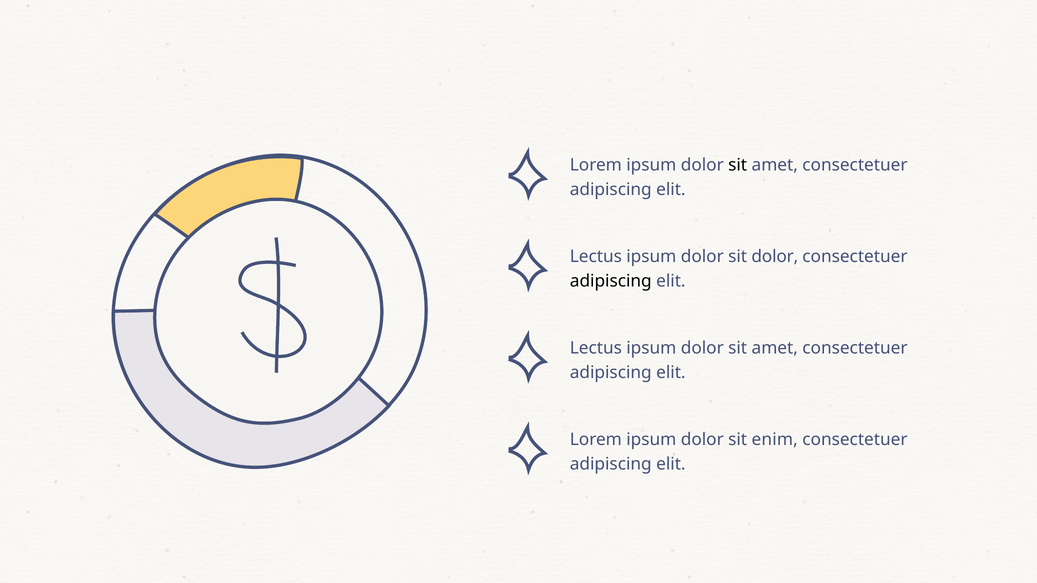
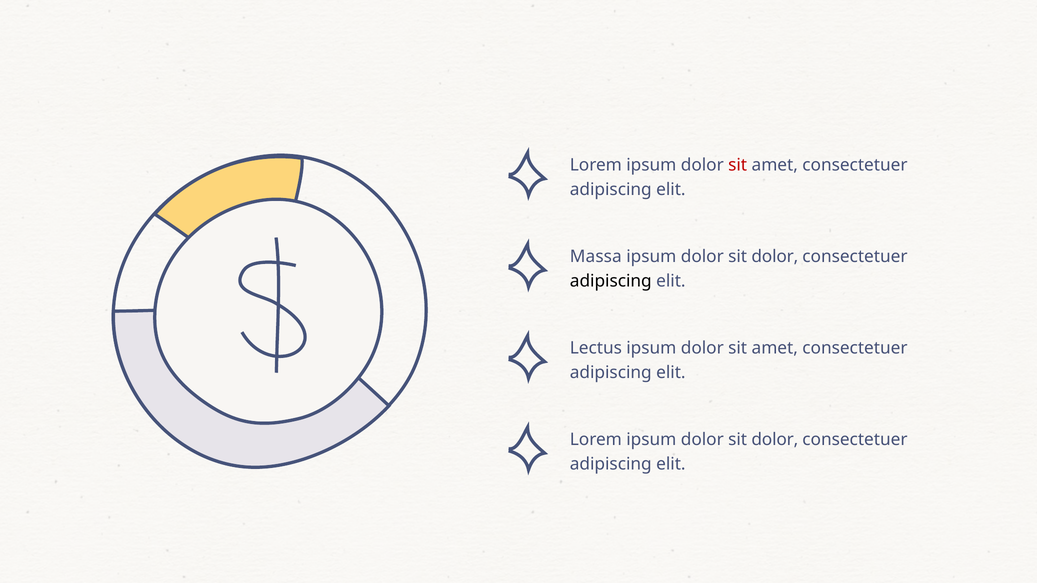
sit at (738, 165) colour: black -> red
Lectus at (596, 256): Lectus -> Massa
enim at (775, 440): enim -> dolor
